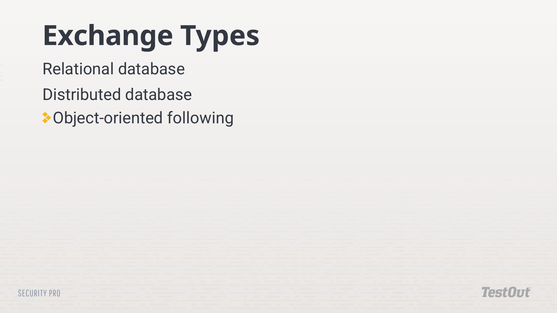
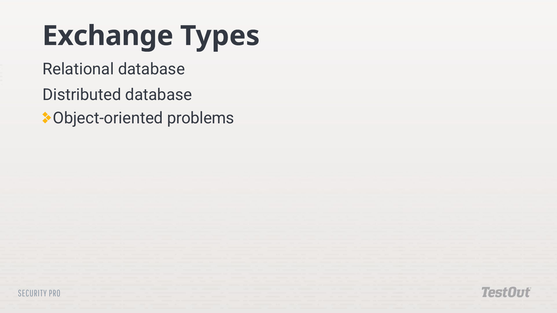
following: following -> problems
